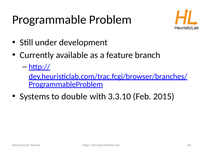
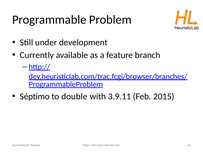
Systems: Systems -> Séptimo
3.3.10: 3.3.10 -> 3.9.11
